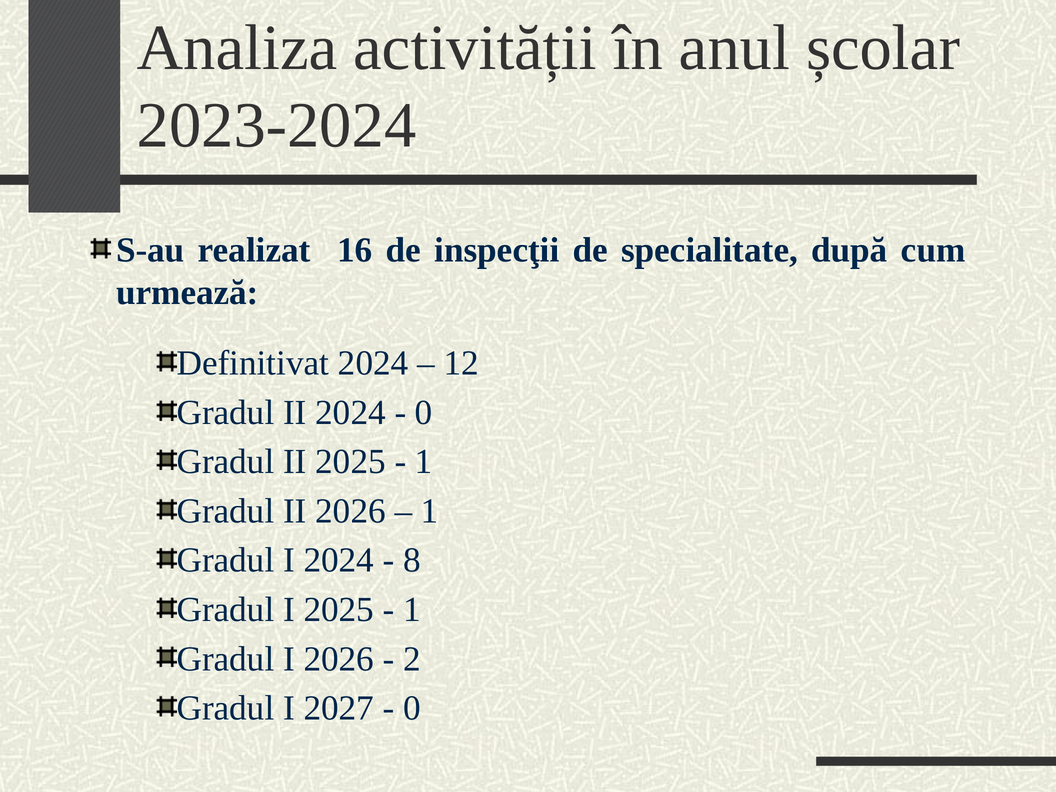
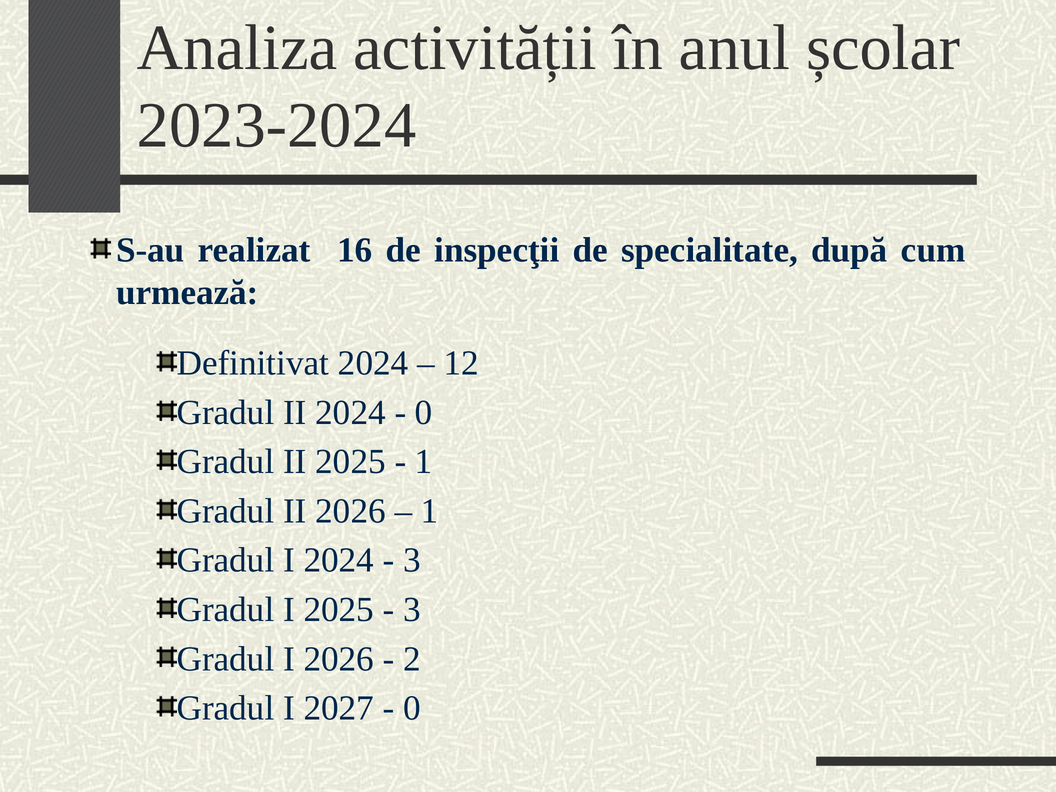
8 at (412, 560): 8 -> 3
1 at (412, 610): 1 -> 3
